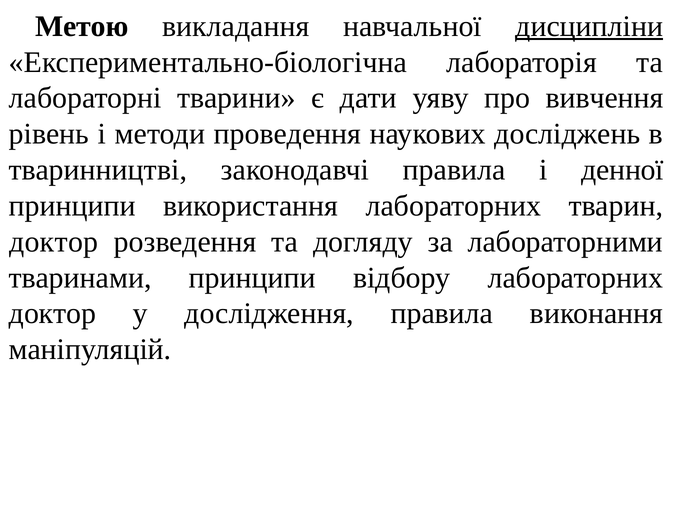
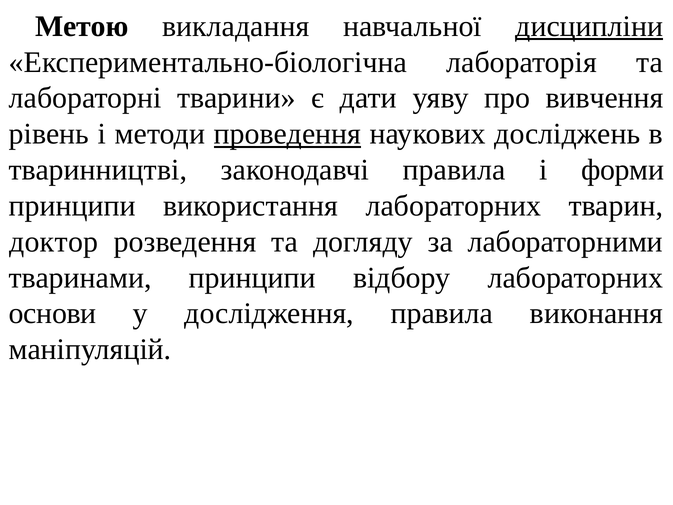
проведення underline: none -> present
денної: денної -> форми
доктор at (52, 313): доктор -> основи
